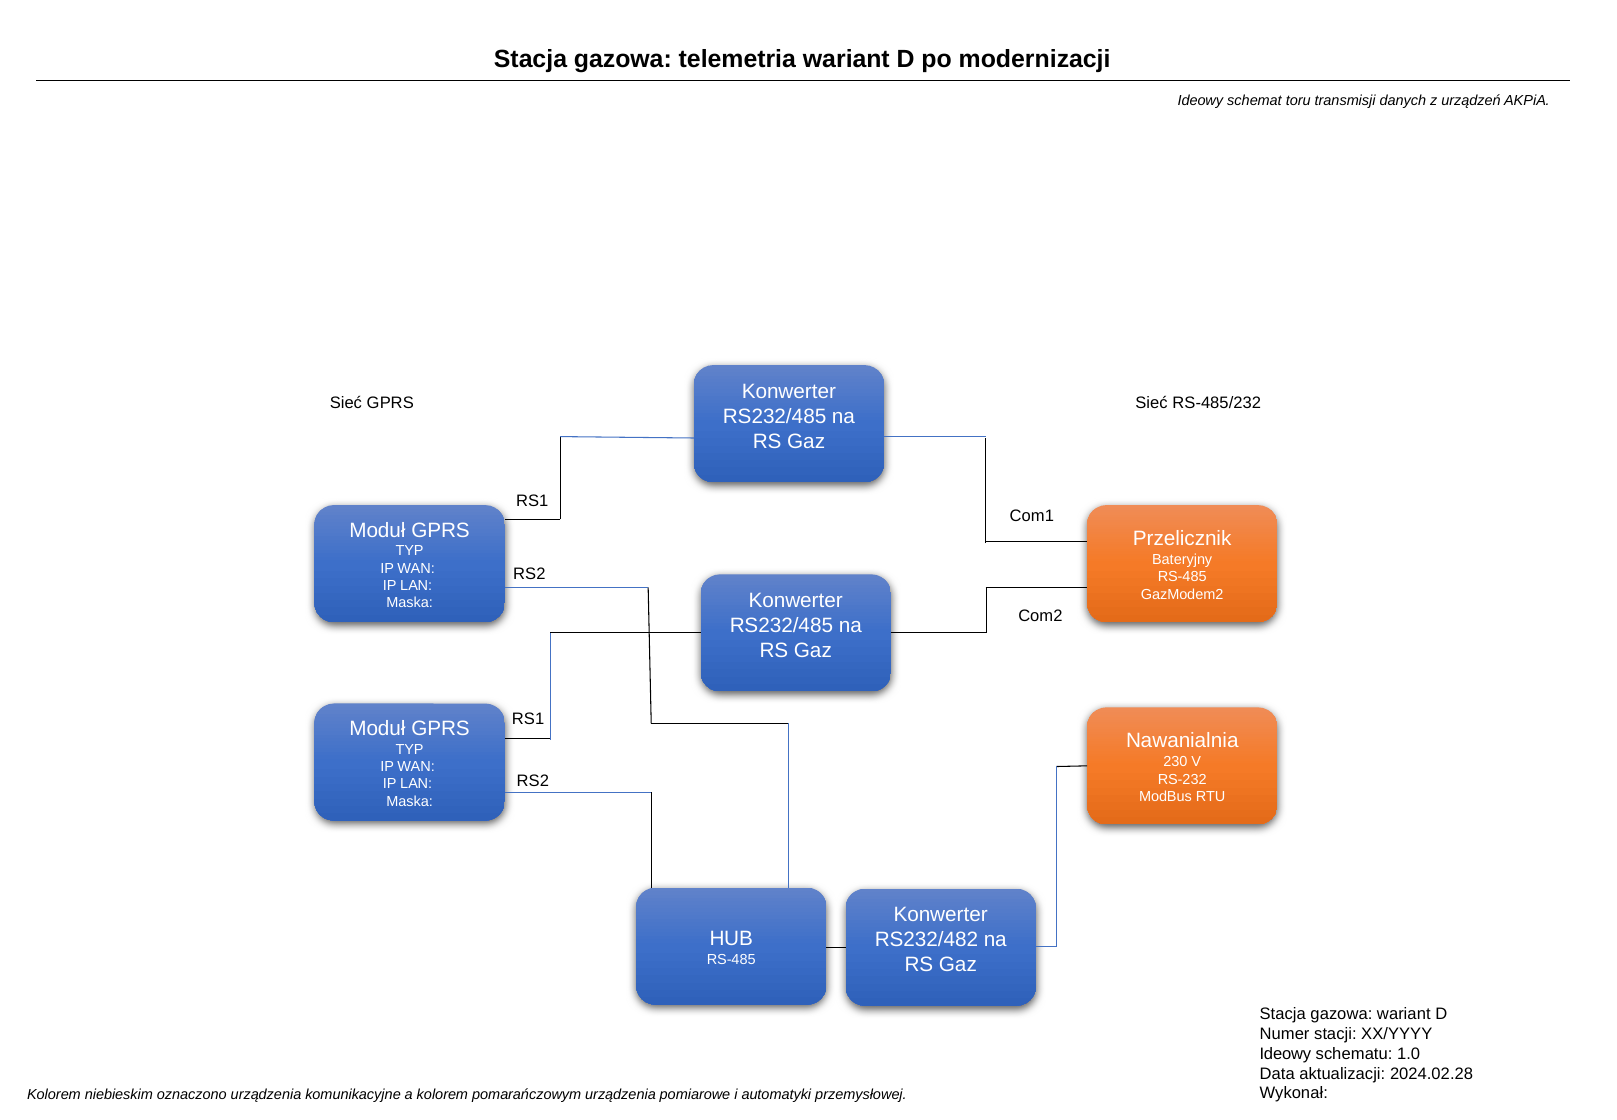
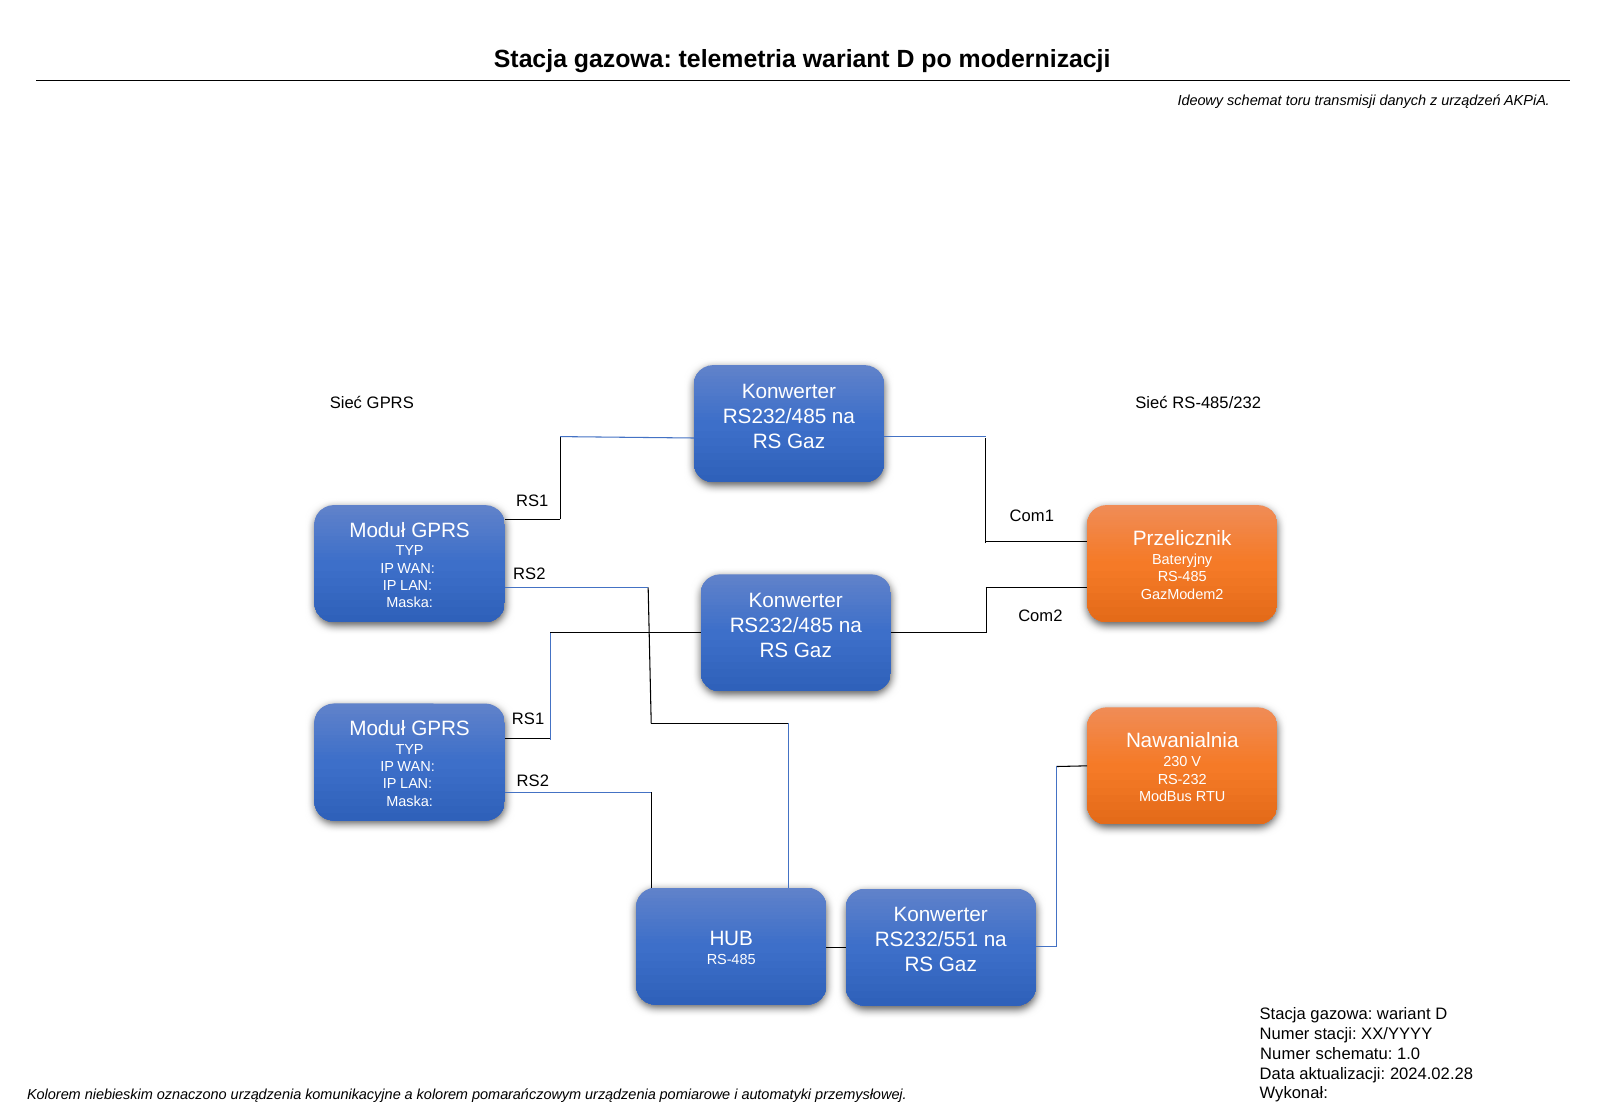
RS232/482: RS232/482 -> RS232/551
Ideowy at (1285, 1053): Ideowy -> Numer
